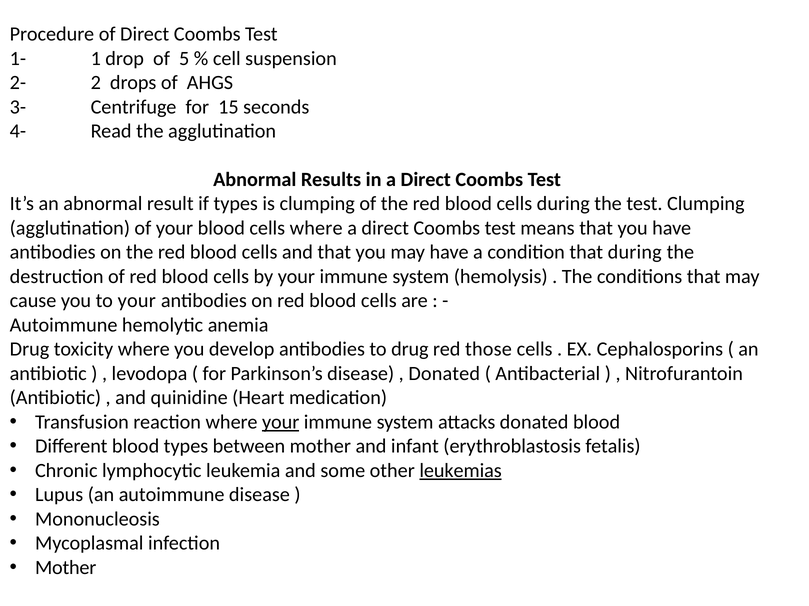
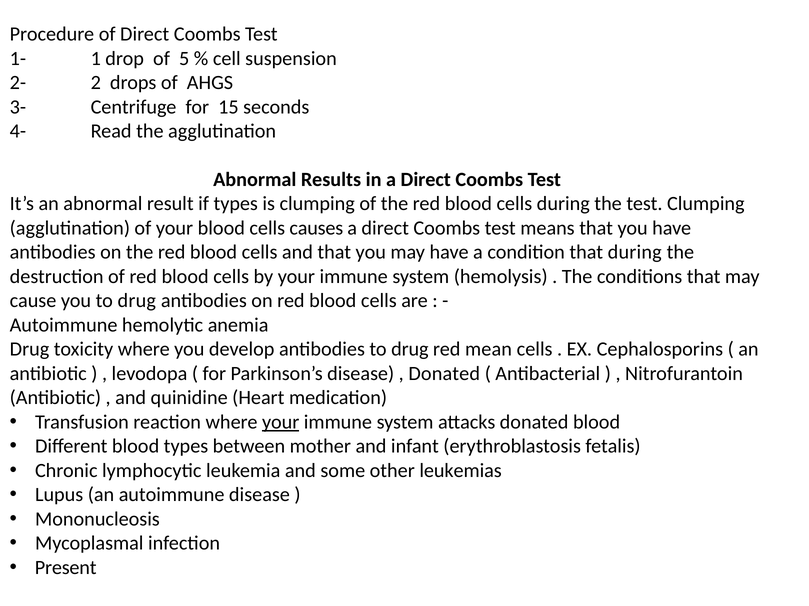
cells where: where -> causes
you to your: your -> drug
those: those -> mean
leukemias underline: present -> none
Mother at (66, 568): Mother -> Present
